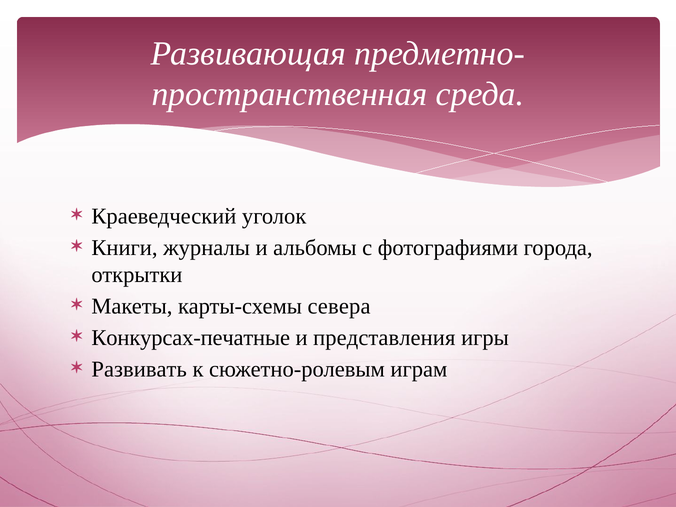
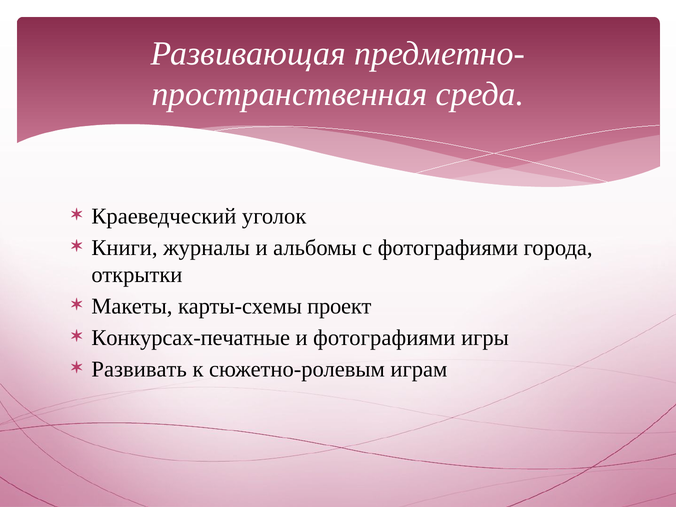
севера: севера -> проект
и представления: представления -> фотографиями
